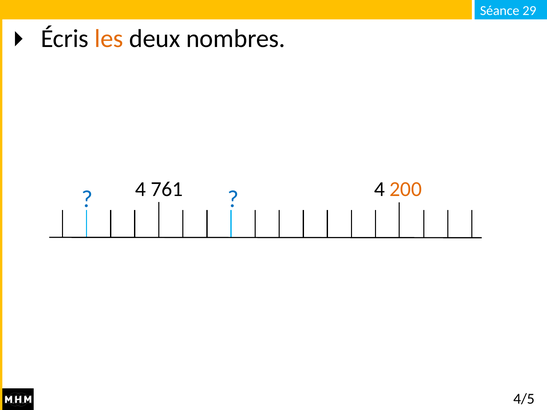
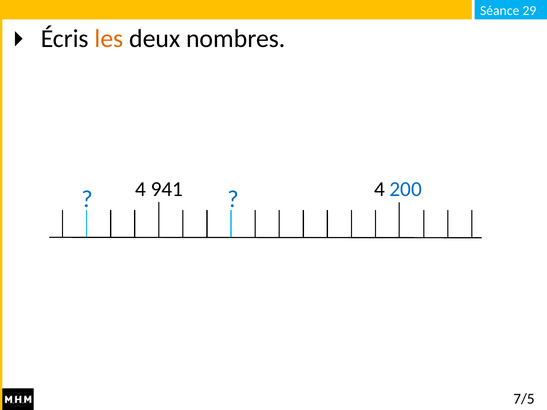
761: 761 -> 941
200 colour: orange -> blue
4/5: 4/5 -> 7/5
